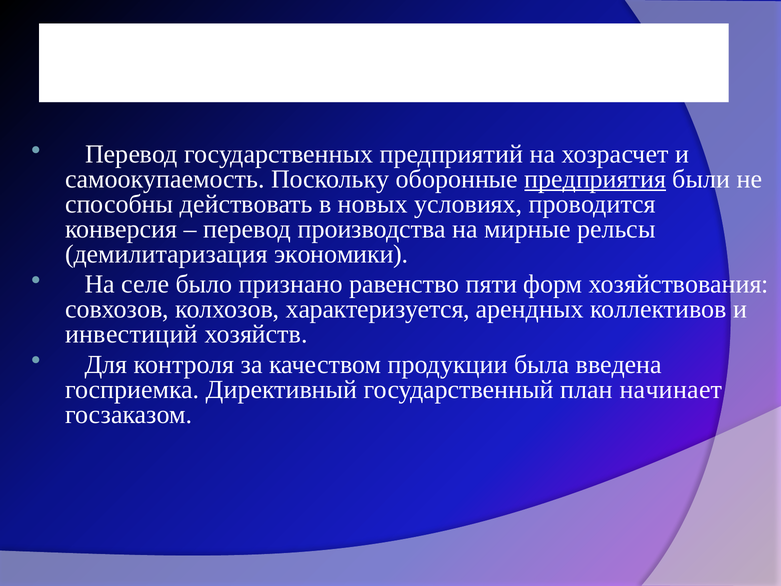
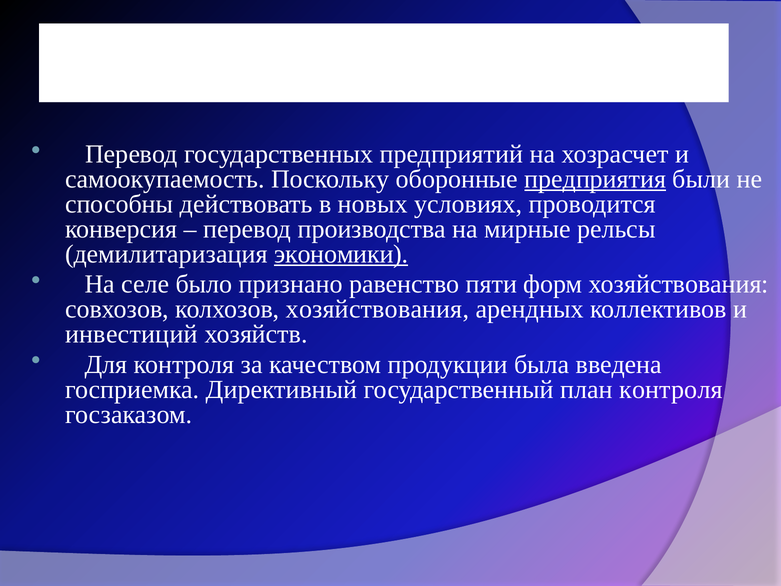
экономики underline: none -> present
колхозов характеризуется: характеризуется -> хозяйствования
план начинает: начинает -> контроля
